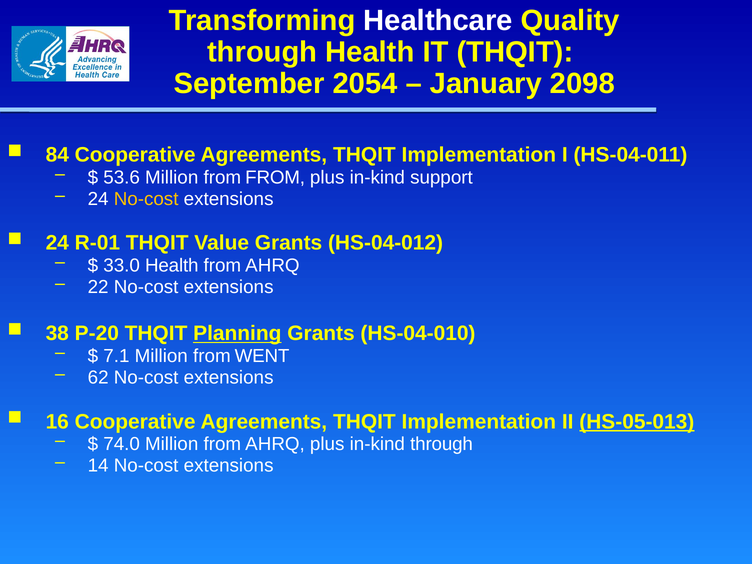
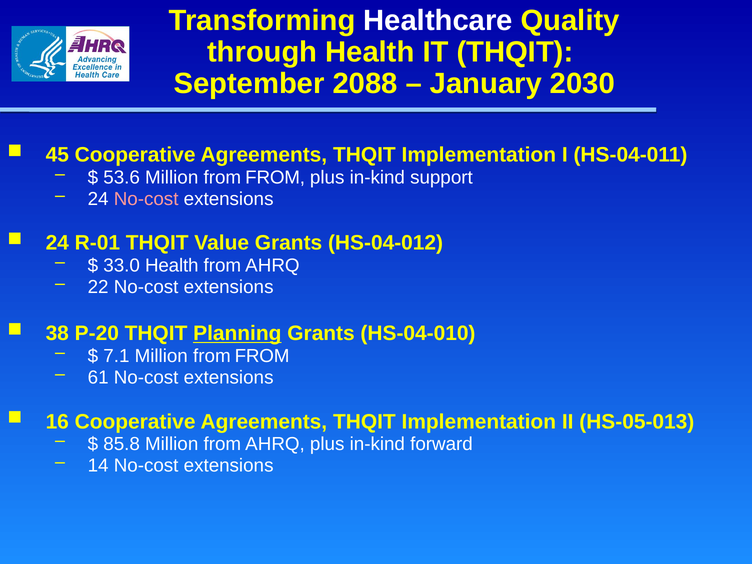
2054: 2054 -> 2088
2098: 2098 -> 2030
84: 84 -> 45
No-cost at (146, 199) colour: yellow -> pink
7.1 Million from WENT: WENT -> FROM
62: 62 -> 61
HS-05-013 underline: present -> none
74.0: 74.0 -> 85.8
in-kind through: through -> forward
